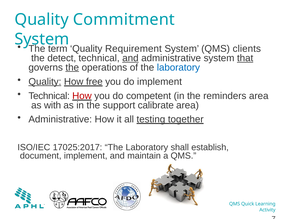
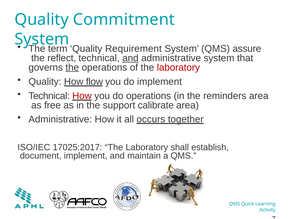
clients: clients -> assure
detect: detect -> reflect
that underline: present -> none
laboratory at (178, 67) colour: blue -> red
Quality at (45, 82) underline: present -> none
free: free -> flow
do competent: competent -> operations
with: with -> free
testing: testing -> occurs
